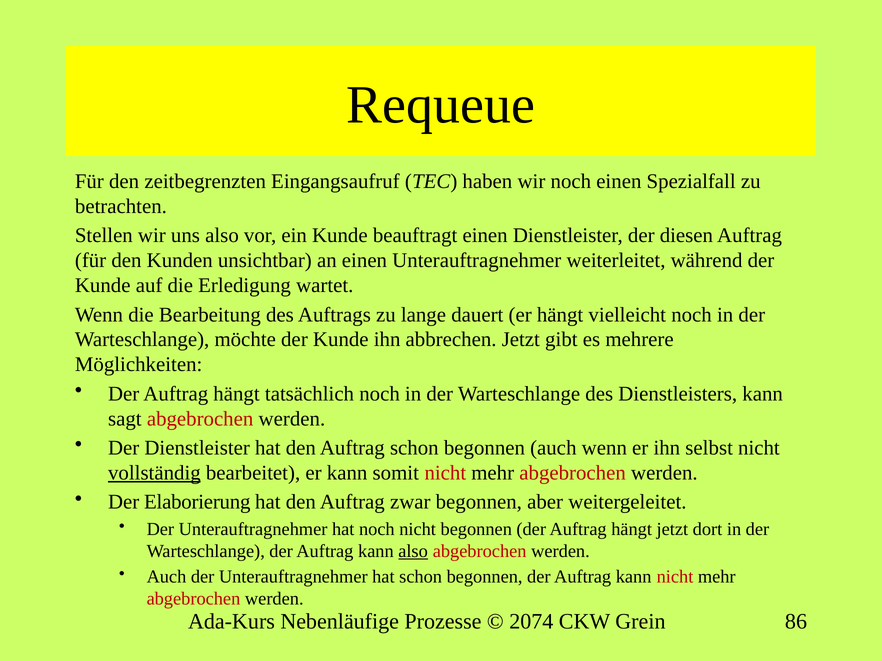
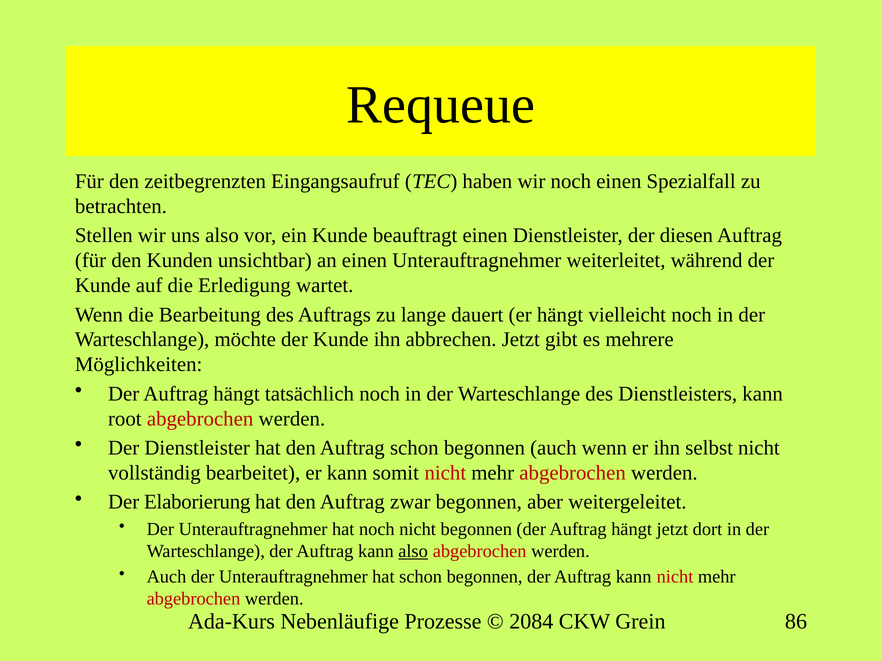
sagt: sagt -> root
vollständig underline: present -> none
2074: 2074 -> 2084
